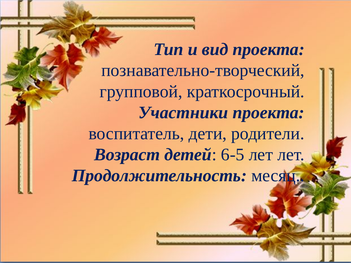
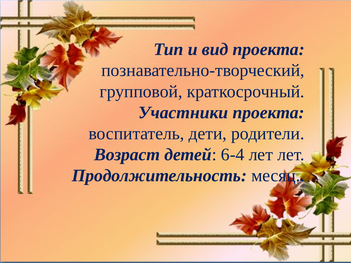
6-5: 6-5 -> 6-4
